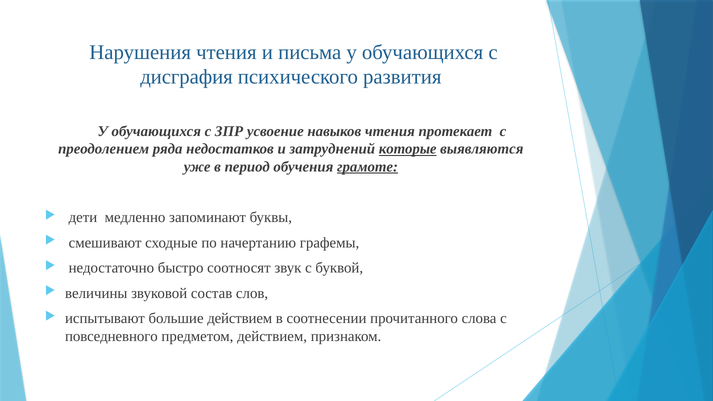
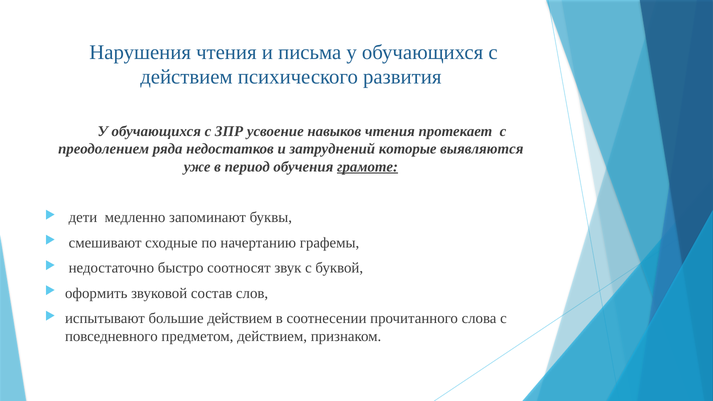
дисграфия at (186, 77): дисграфия -> действием
которые underline: present -> none
величины: величины -> оформить
